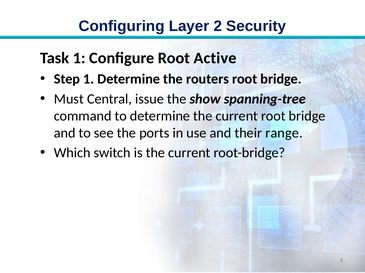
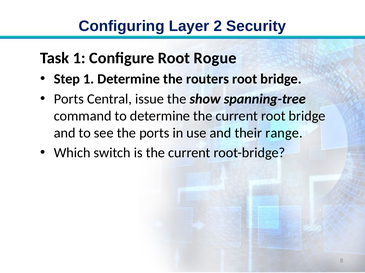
Active: Active -> Rogue
Must at (69, 99): Must -> Ports
